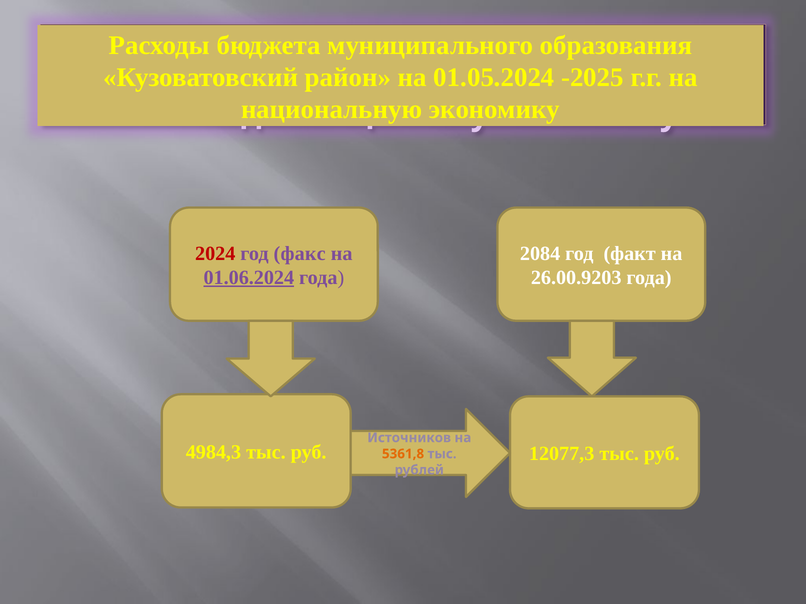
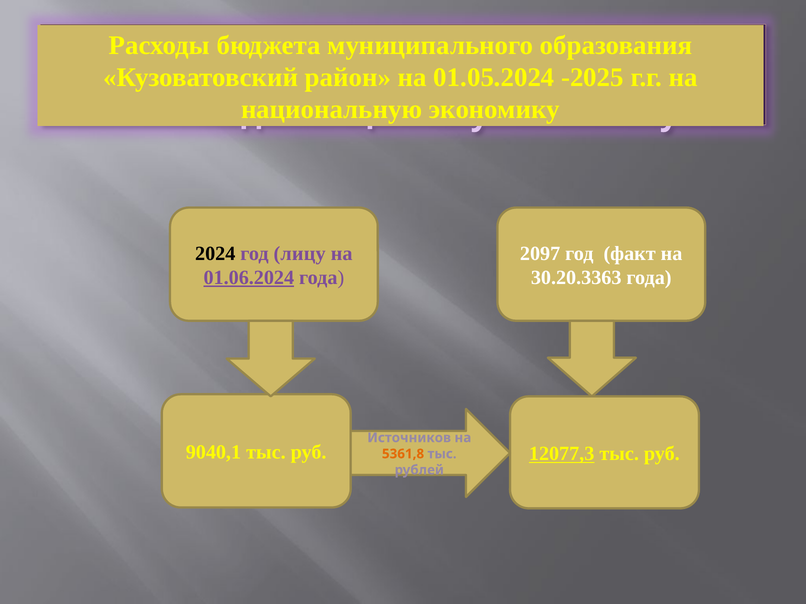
2024 colour: red -> black
факс: факс -> лицу
2084: 2084 -> 2097
26.00.9203: 26.00.9203 -> 30.20.3363
4984,3: 4984,3 -> 9040,1
12077,3 underline: none -> present
